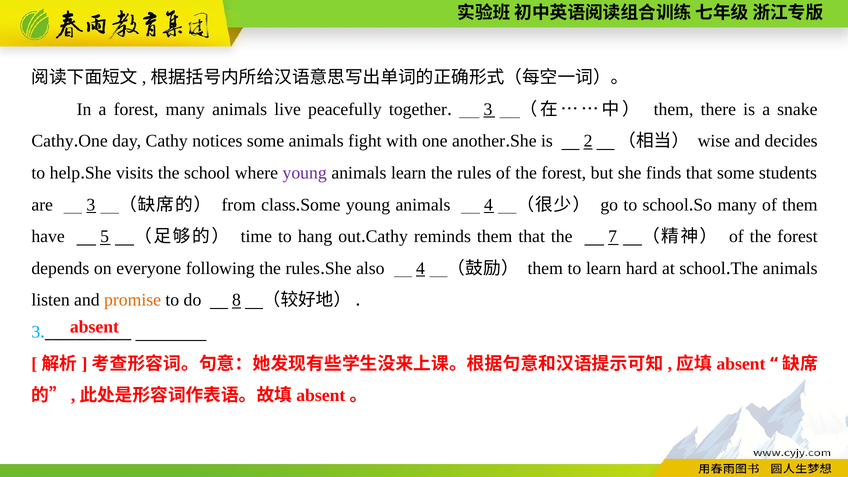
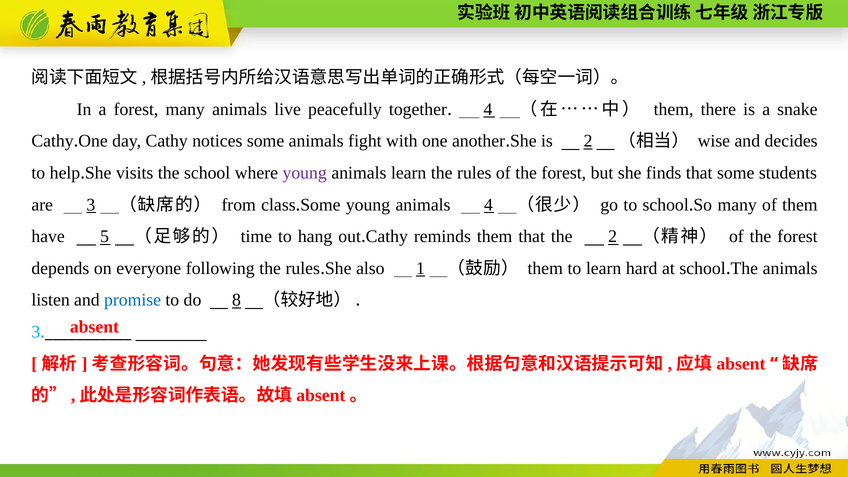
3 at (488, 109): 3 -> 4
the 7: 7 -> 2
also 4: 4 -> 1
promise colour: orange -> blue
